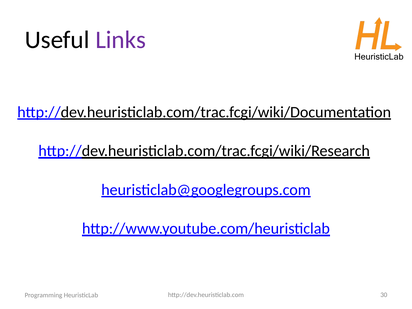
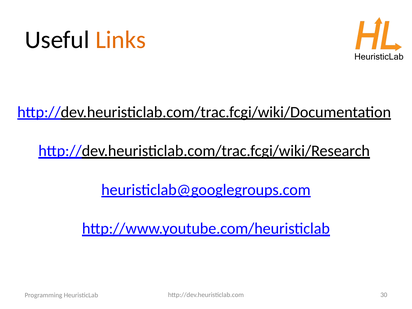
Links colour: purple -> orange
